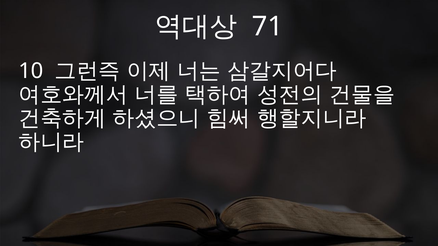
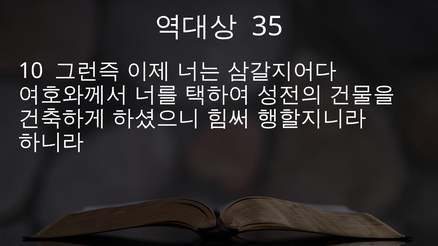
71: 71 -> 35
